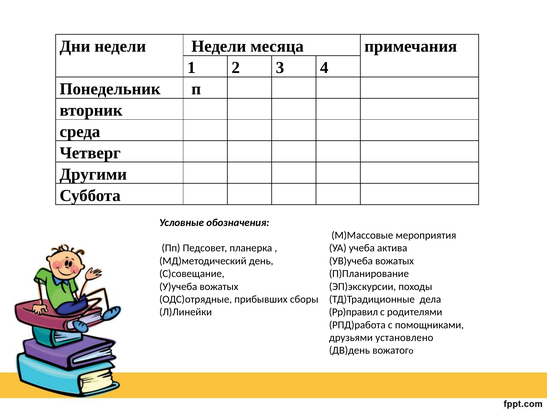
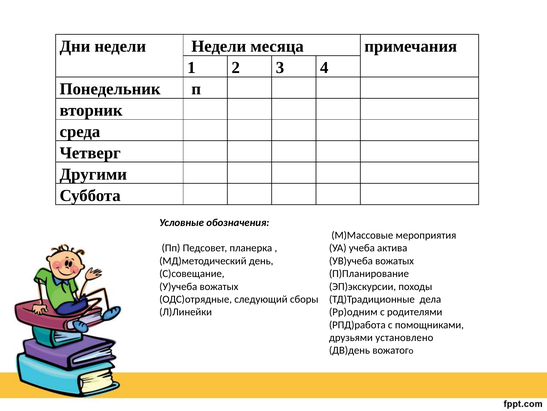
прибывших: прибывших -> следующий
Рр)правил: Рр)правил -> Рр)одним
